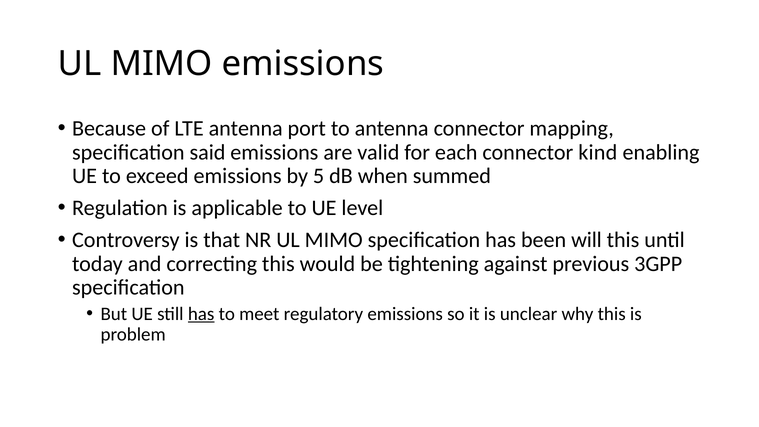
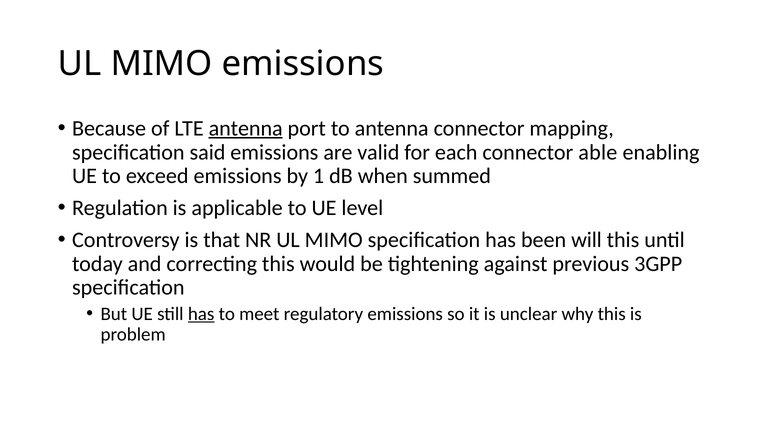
antenna at (246, 128) underline: none -> present
kind: kind -> able
5: 5 -> 1
